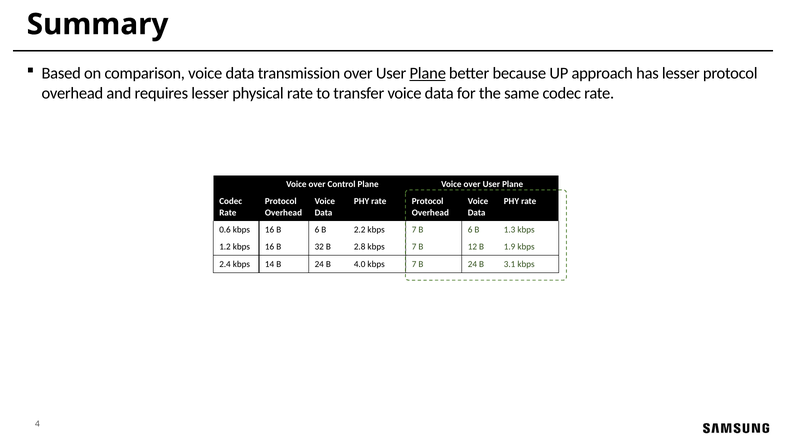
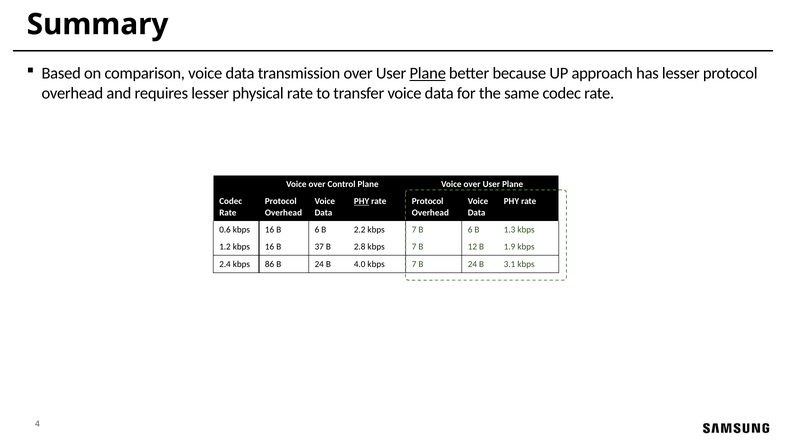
PHY at (362, 201) underline: none -> present
32: 32 -> 37
14: 14 -> 86
